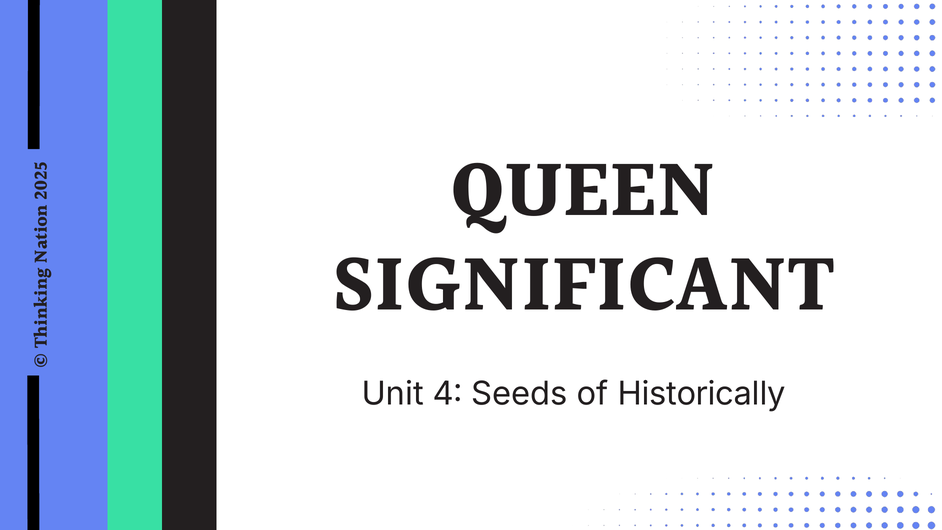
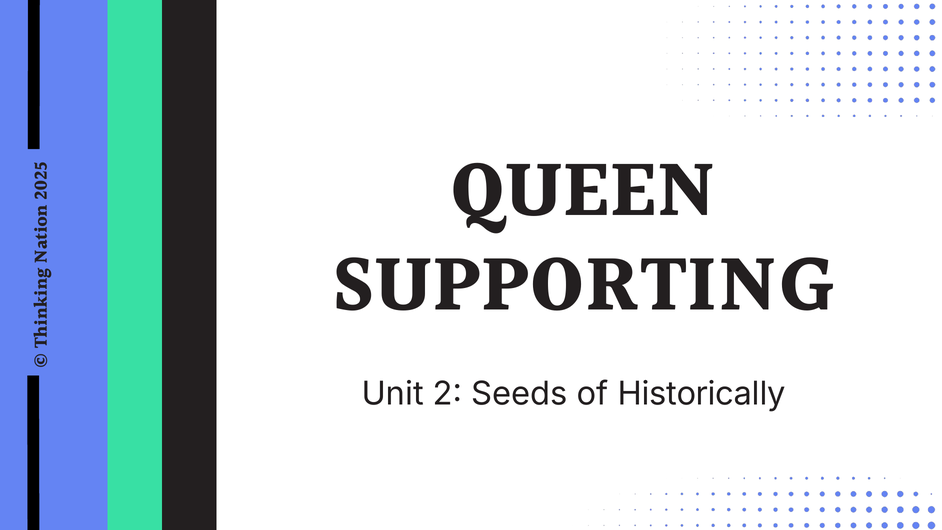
SIGNIFICANT: SIGNIFICANT -> SUPPORTING
Unit 4: 4 -> 2
